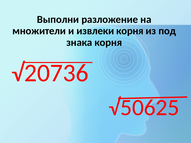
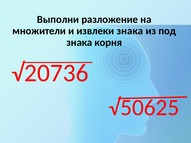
извлеки корня: корня -> знака
